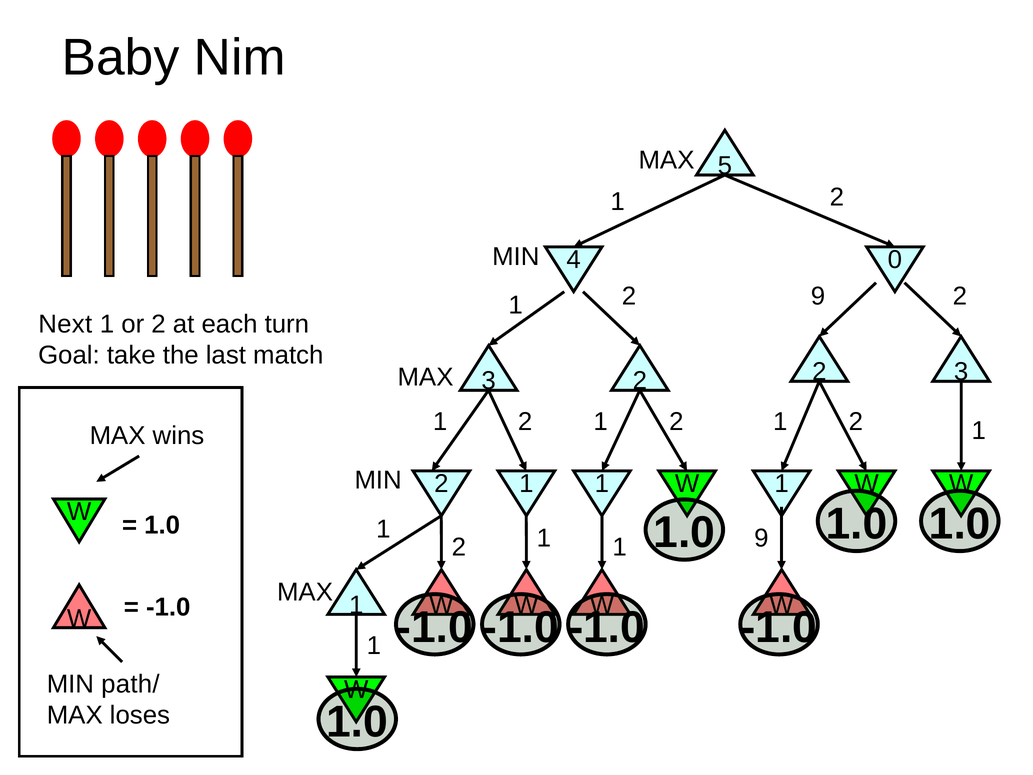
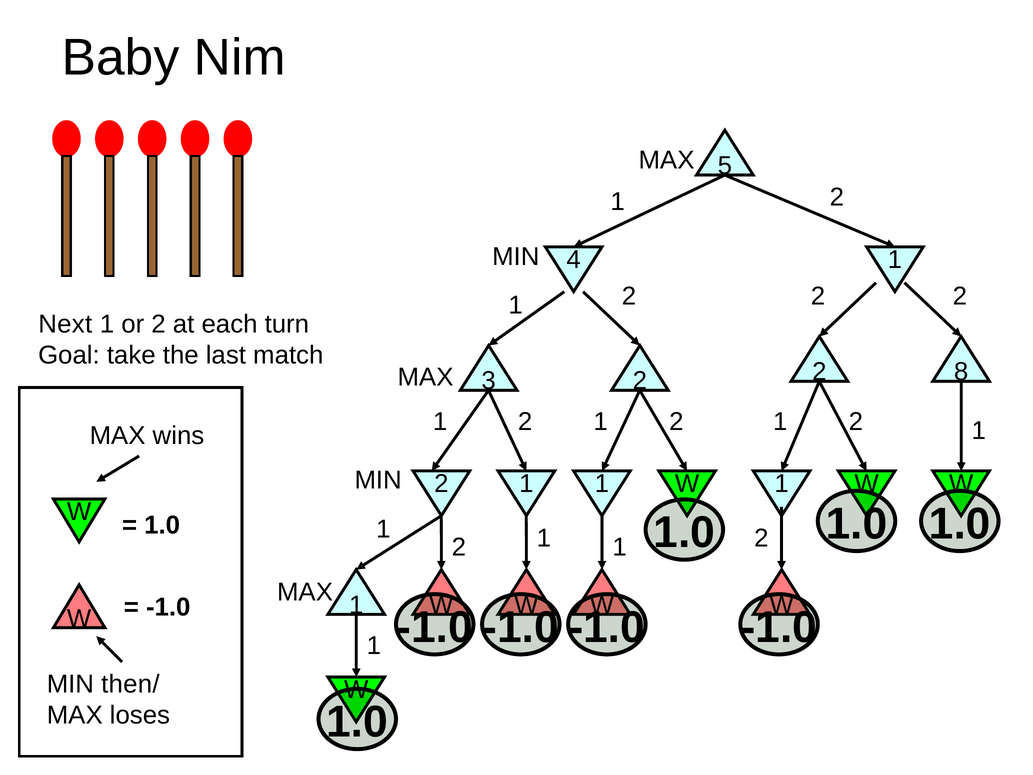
4 0: 0 -> 1
9 at (818, 296): 9 -> 2
2 3: 3 -> 8
9 at (761, 538): 9 -> 2
path/: path/ -> then/
